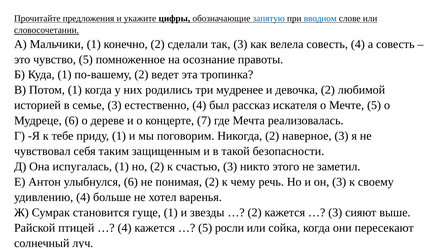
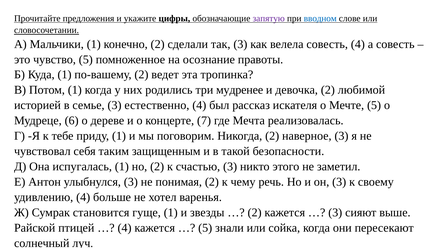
запятую colour: blue -> purple
улыбнулся 6: 6 -> 3
росли: росли -> знали
